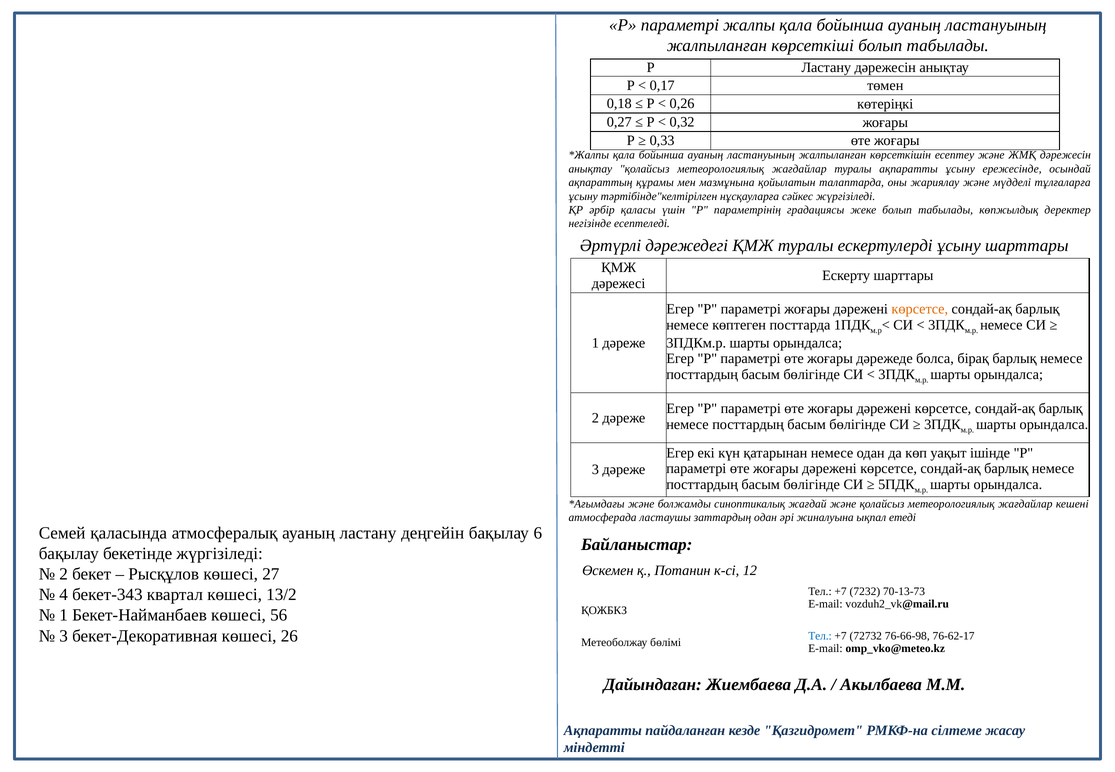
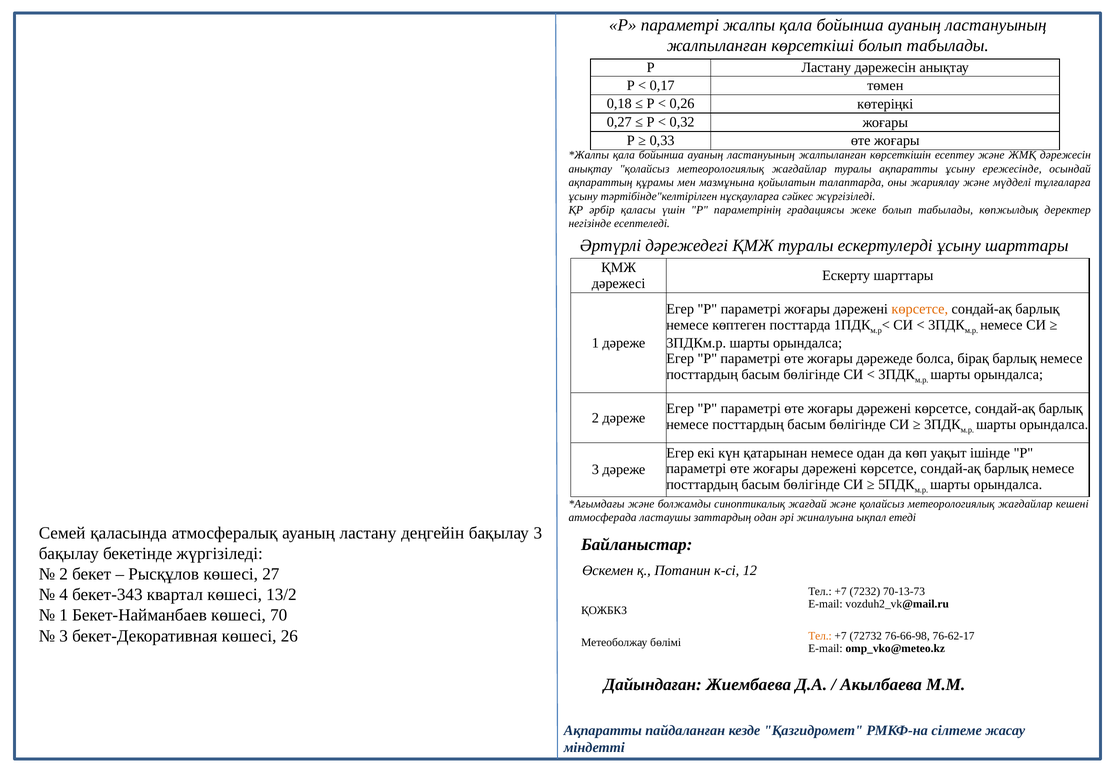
бақылау 6: 6 -> 3
56: 56 -> 70
Тел at (820, 636) colour: blue -> orange
